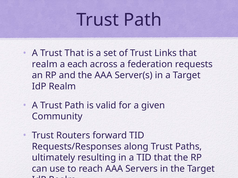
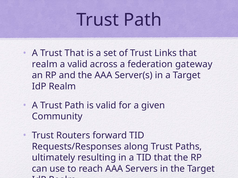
a each: each -> valid
requests: requests -> gateway
